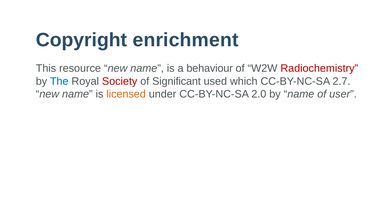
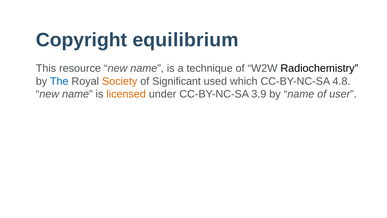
enrichment: enrichment -> equilibrium
behaviour: behaviour -> technique
Radiochemistry colour: red -> black
Society colour: red -> orange
2.7: 2.7 -> 4.8
2.0: 2.0 -> 3.9
